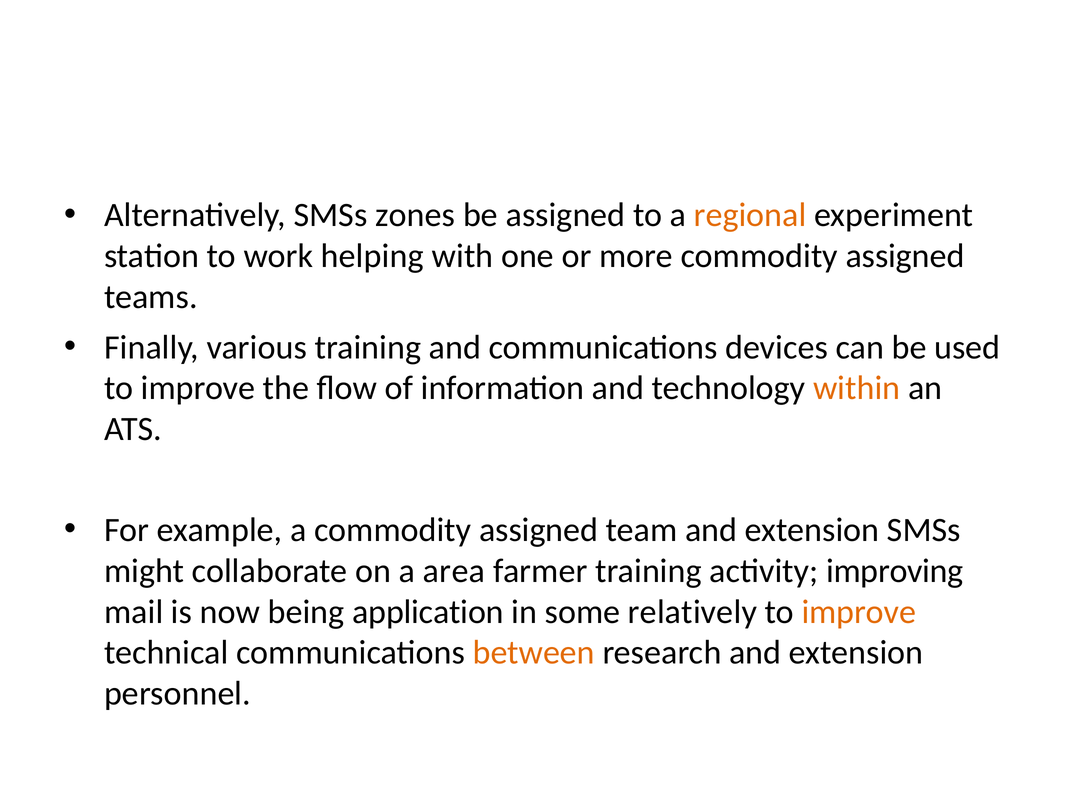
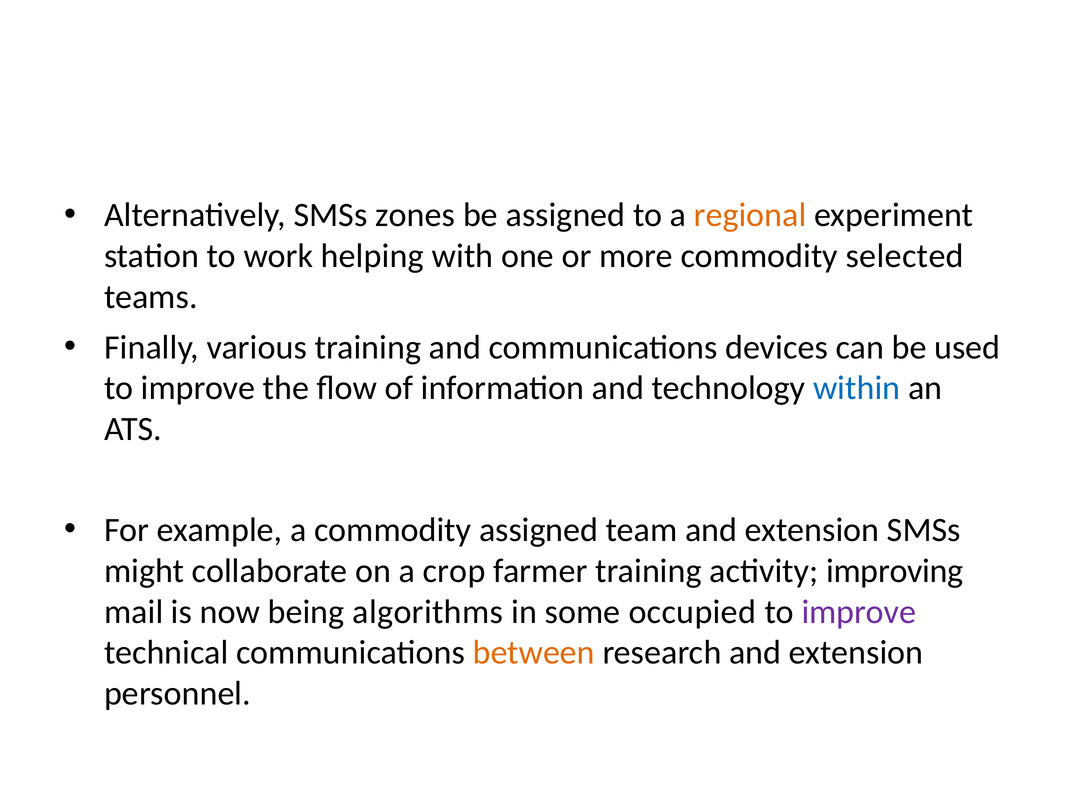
more commodity assigned: assigned -> selected
within colour: orange -> blue
area: area -> crop
application: application -> algorithms
relatively: relatively -> occupied
improve at (859, 612) colour: orange -> purple
